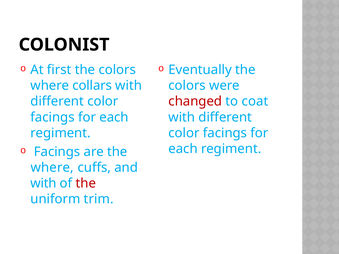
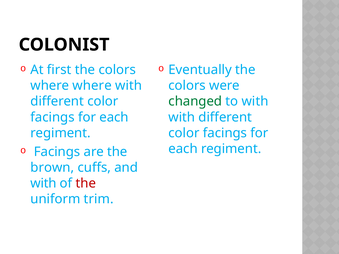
where collars: collars -> where
changed colour: red -> green
to coat: coat -> with
where at (52, 168): where -> brown
